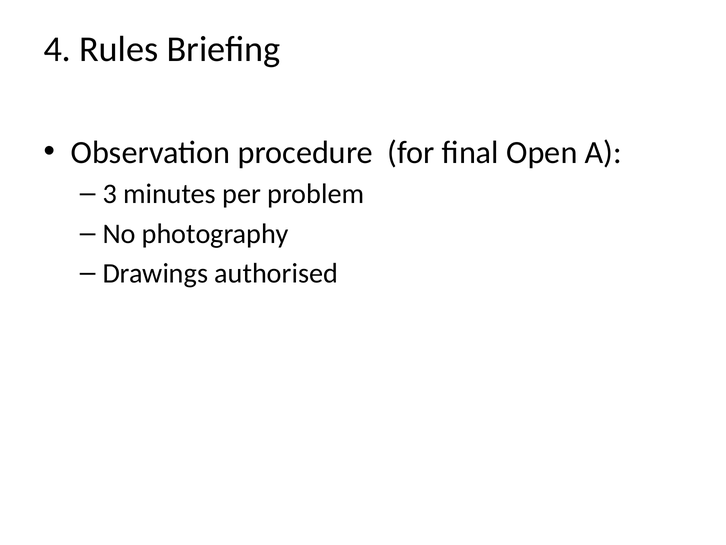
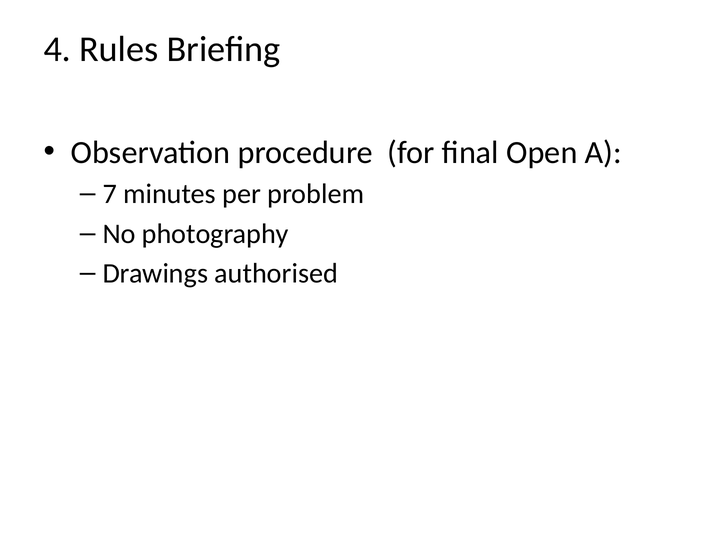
3: 3 -> 7
